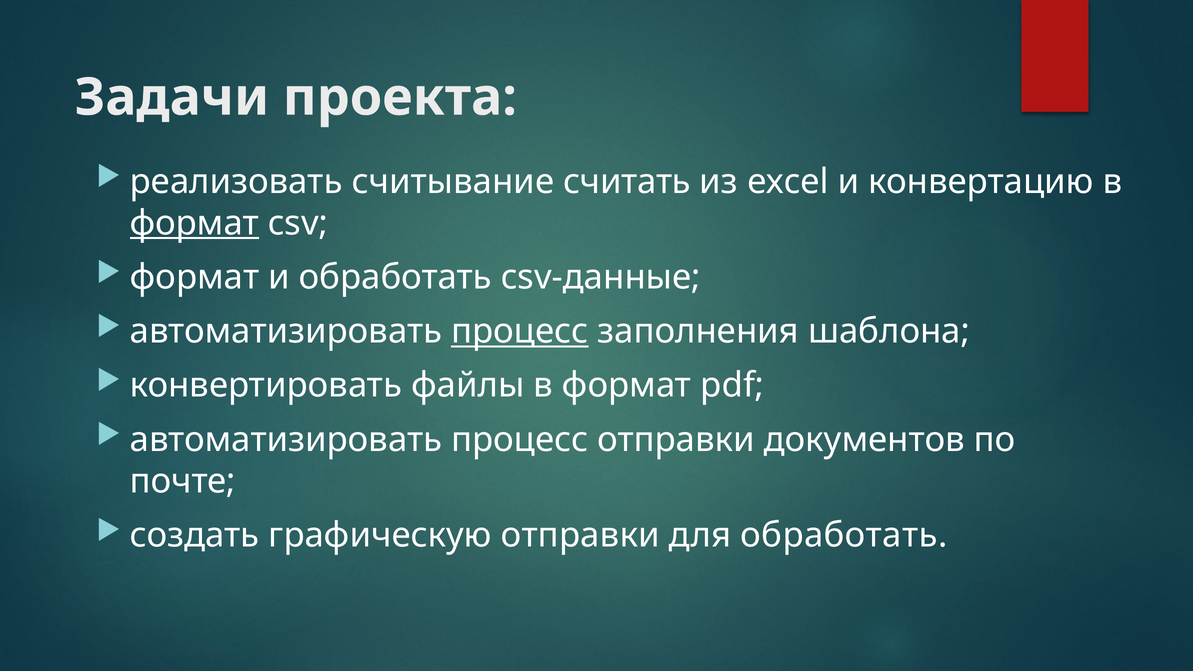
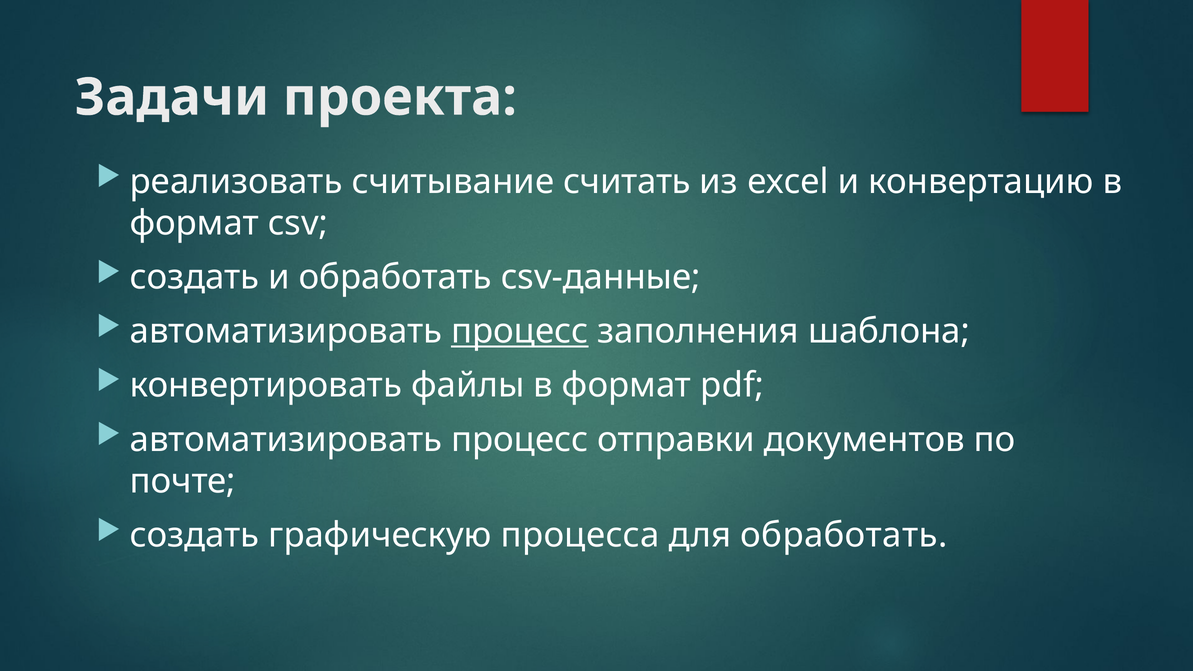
формат at (194, 223) underline: present -> none
формат at (195, 277): формат -> создать
графическую отправки: отправки -> процесса
